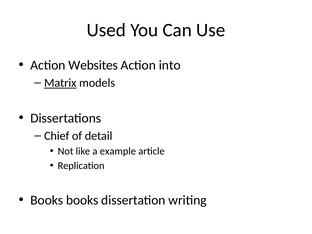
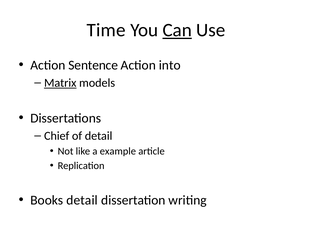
Used: Used -> Time
Can underline: none -> present
Websites: Websites -> Sentence
Books books: books -> detail
